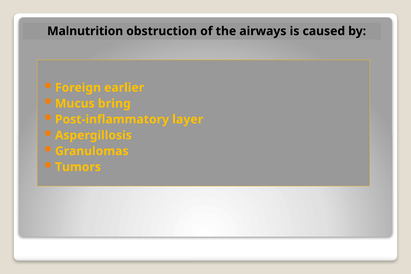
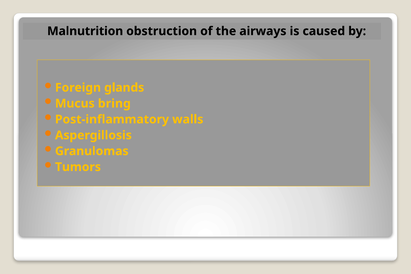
earlier: earlier -> glands
layer: layer -> walls
